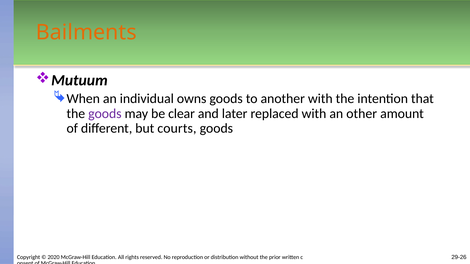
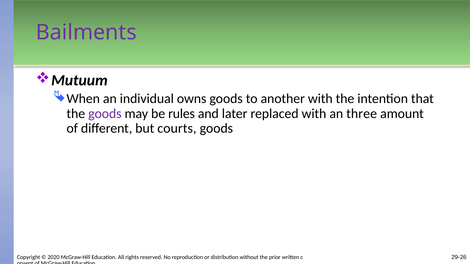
Bailments colour: orange -> purple
clear: clear -> rules
other: other -> three
